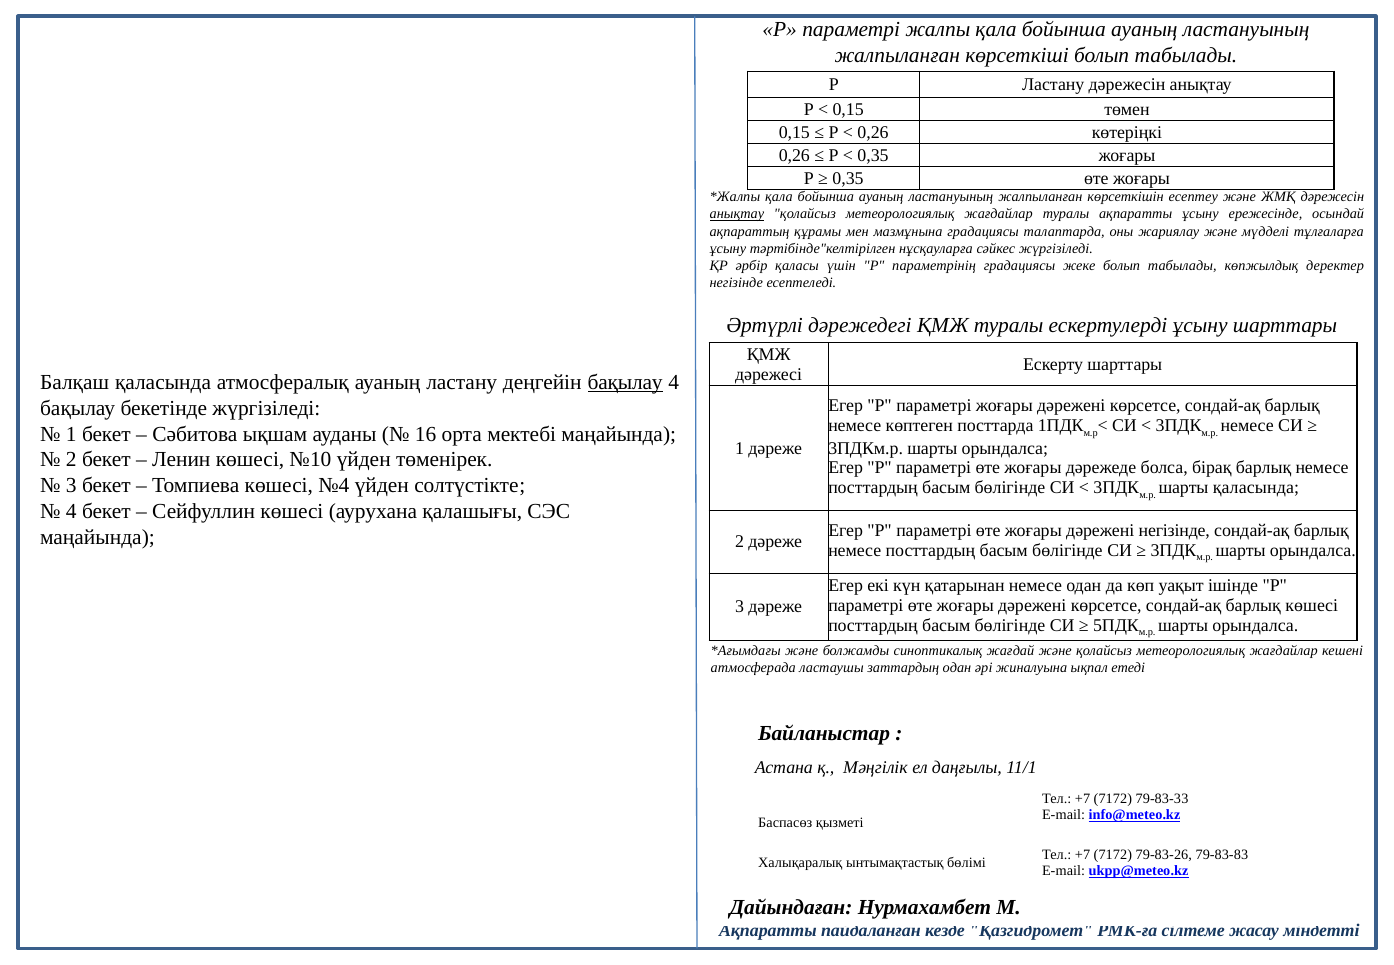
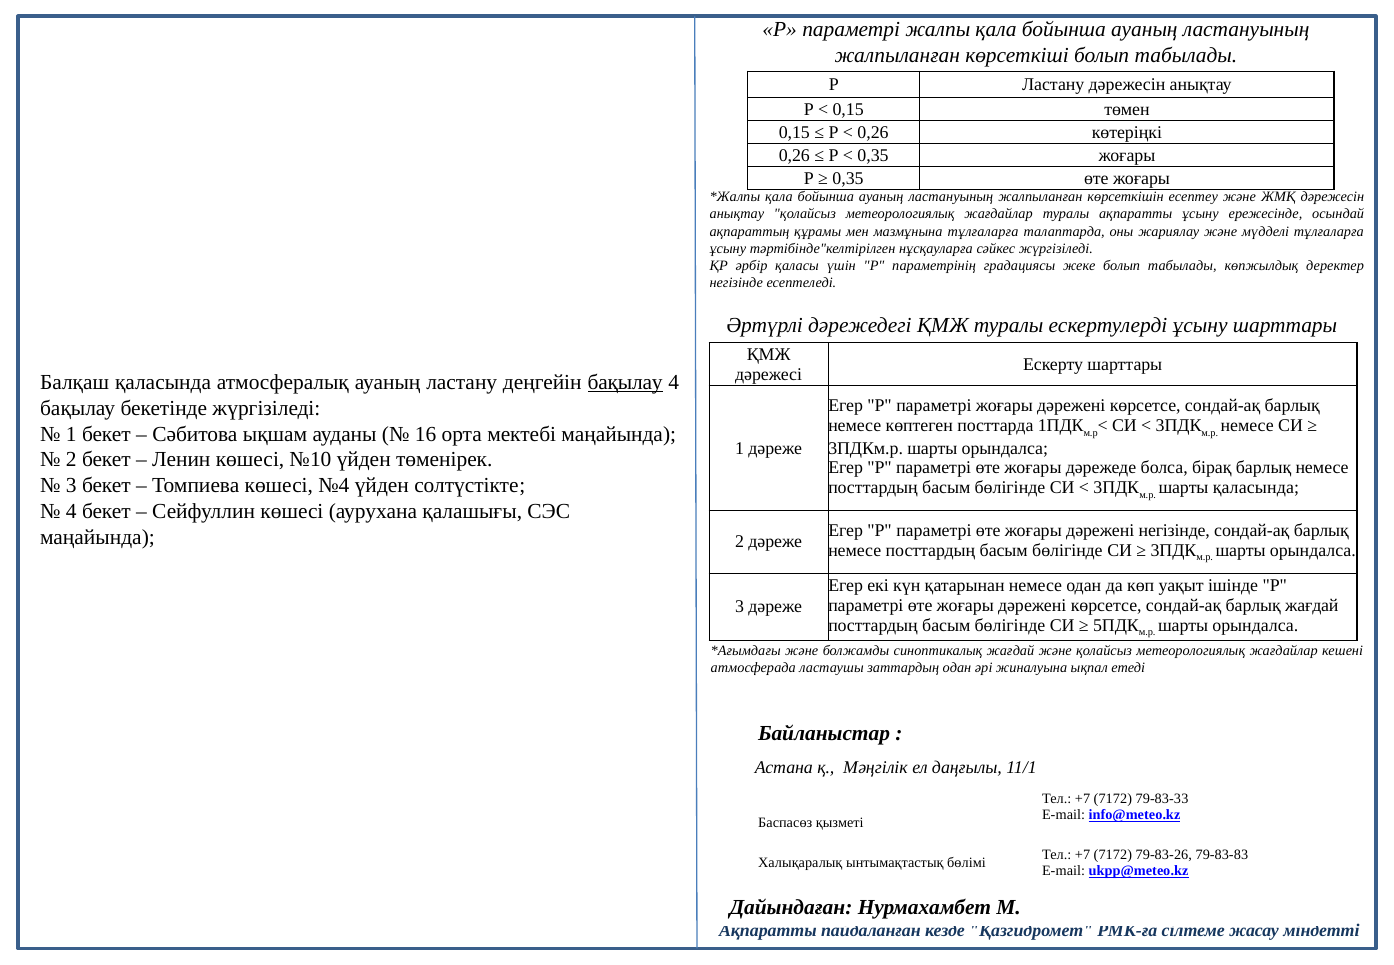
анықтау at (737, 214) underline: present -> none
мазмұнына градациясы: градациясы -> тұлғаларға
барлық көшесі: көшесі -> жағдай
